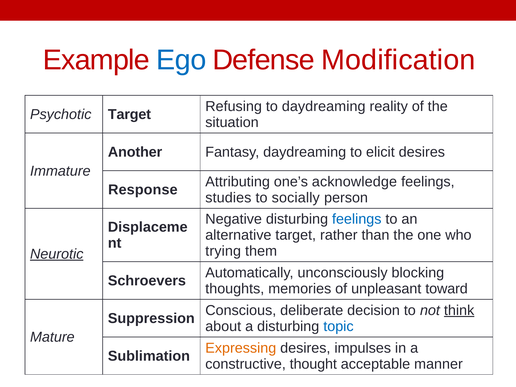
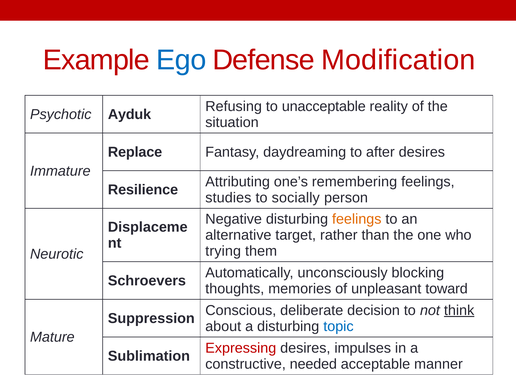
to daydreaming: daydreaming -> unacceptable
Psychotic Target: Target -> Ayduk
Another: Another -> Replace
elicit: elicit -> after
acknowledge: acknowledge -> remembering
Response: Response -> Resilience
feelings at (357, 219) colour: blue -> orange
Neurotic underline: present -> none
Expressing colour: orange -> red
thought: thought -> needed
